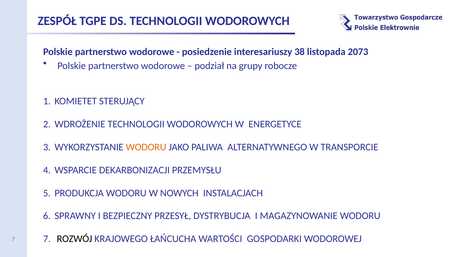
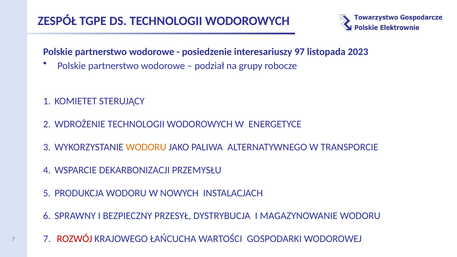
38: 38 -> 97
2073: 2073 -> 2023
ROZWÓJ colour: black -> red
